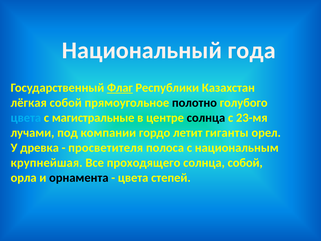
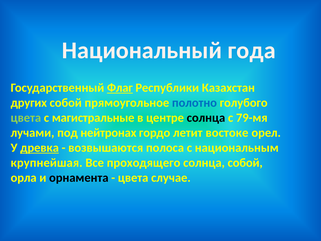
лёгкая: лёгкая -> других
полотно colour: black -> blue
цвета at (26, 118) colour: light blue -> light green
23-мя: 23-мя -> 79-мя
компании: компании -> нейтронах
гиганты: гиганты -> востоке
древка underline: none -> present
просветителя: просветителя -> возвышаются
степей: степей -> случае
